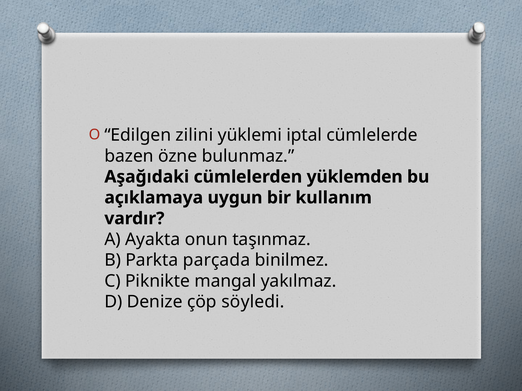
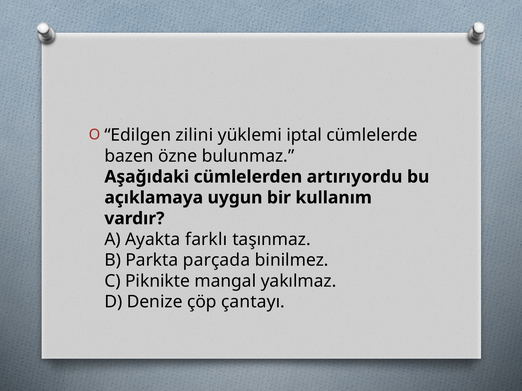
yüklemden: yüklemden -> artırıyordu
onun: onun -> farklı
söyledi: söyledi -> çantayı
